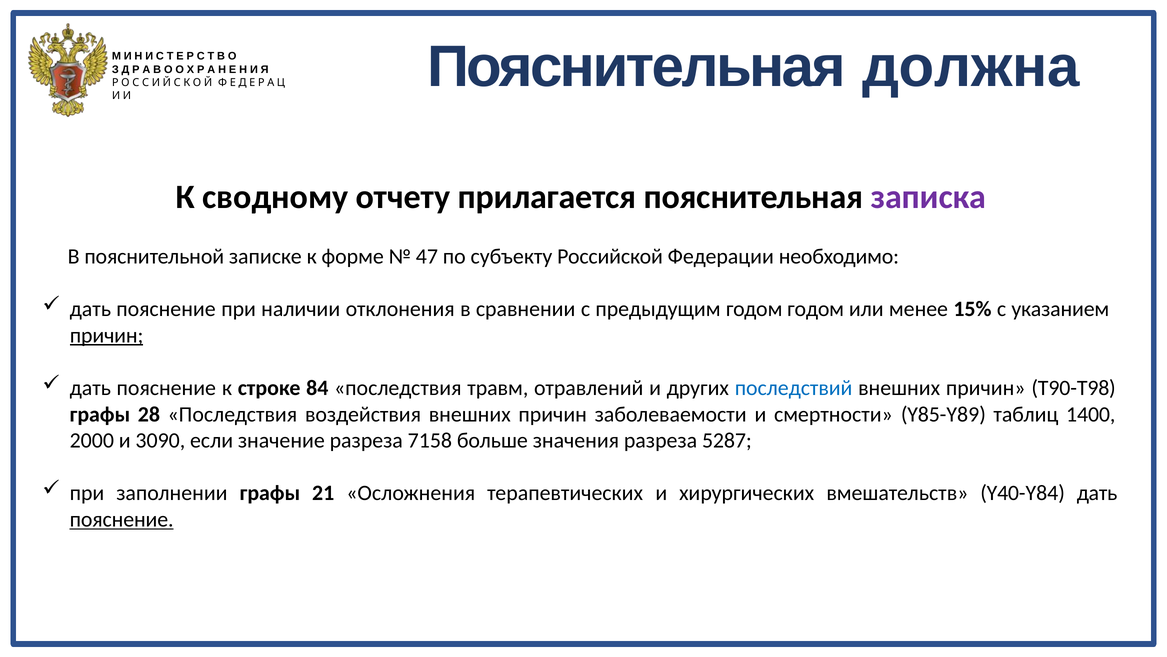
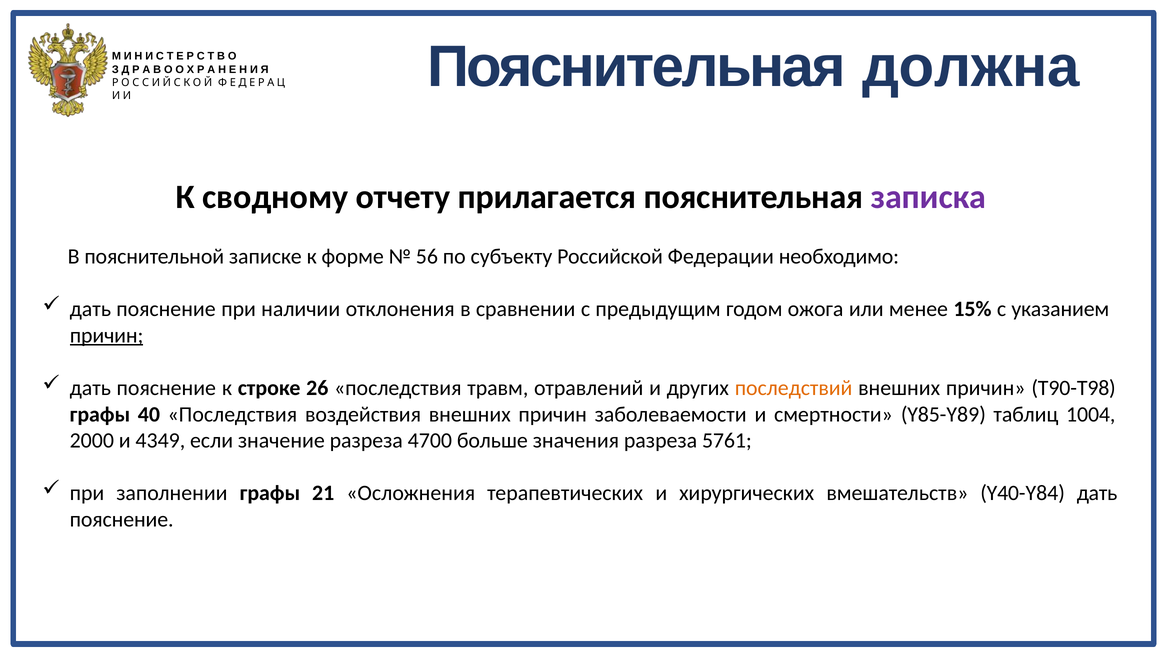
47: 47 -> 56
годом годом: годом -> ожога
84: 84 -> 26
последствий colour: blue -> orange
28: 28 -> 40
1400: 1400 -> 1004
3090: 3090 -> 4349
7158: 7158 -> 4700
5287: 5287 -> 5761
пояснение at (122, 519) underline: present -> none
